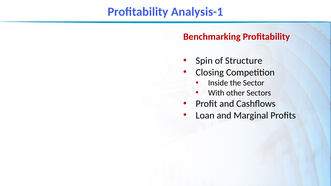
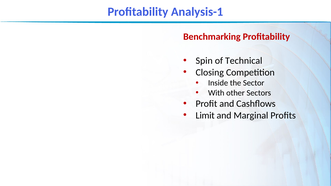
Structure: Structure -> Technical
Loan: Loan -> Limit
